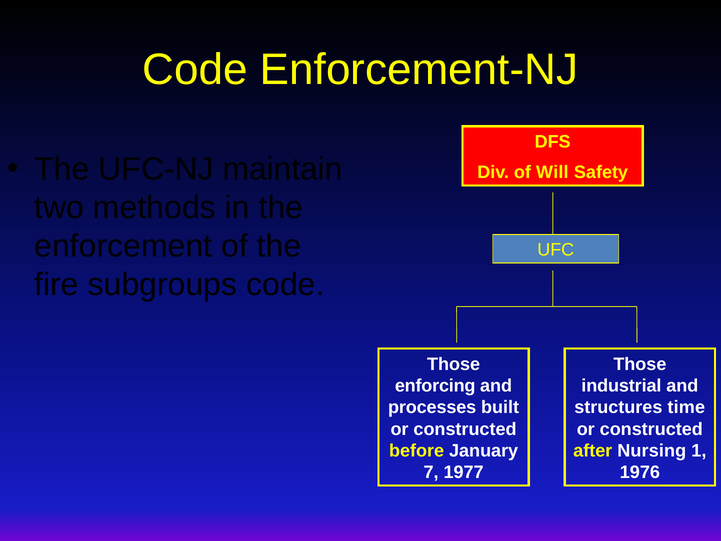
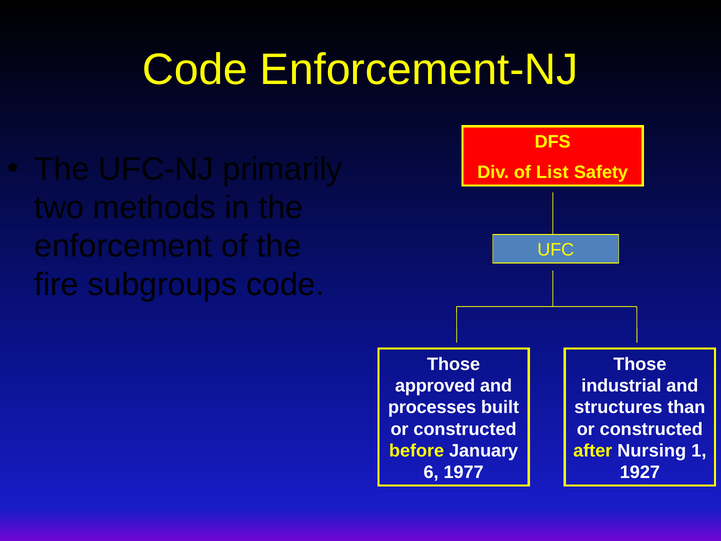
maintain: maintain -> primarily
Will: Will -> List
enforcing: enforcing -> approved
time: time -> than
7: 7 -> 6
1976: 1976 -> 1927
